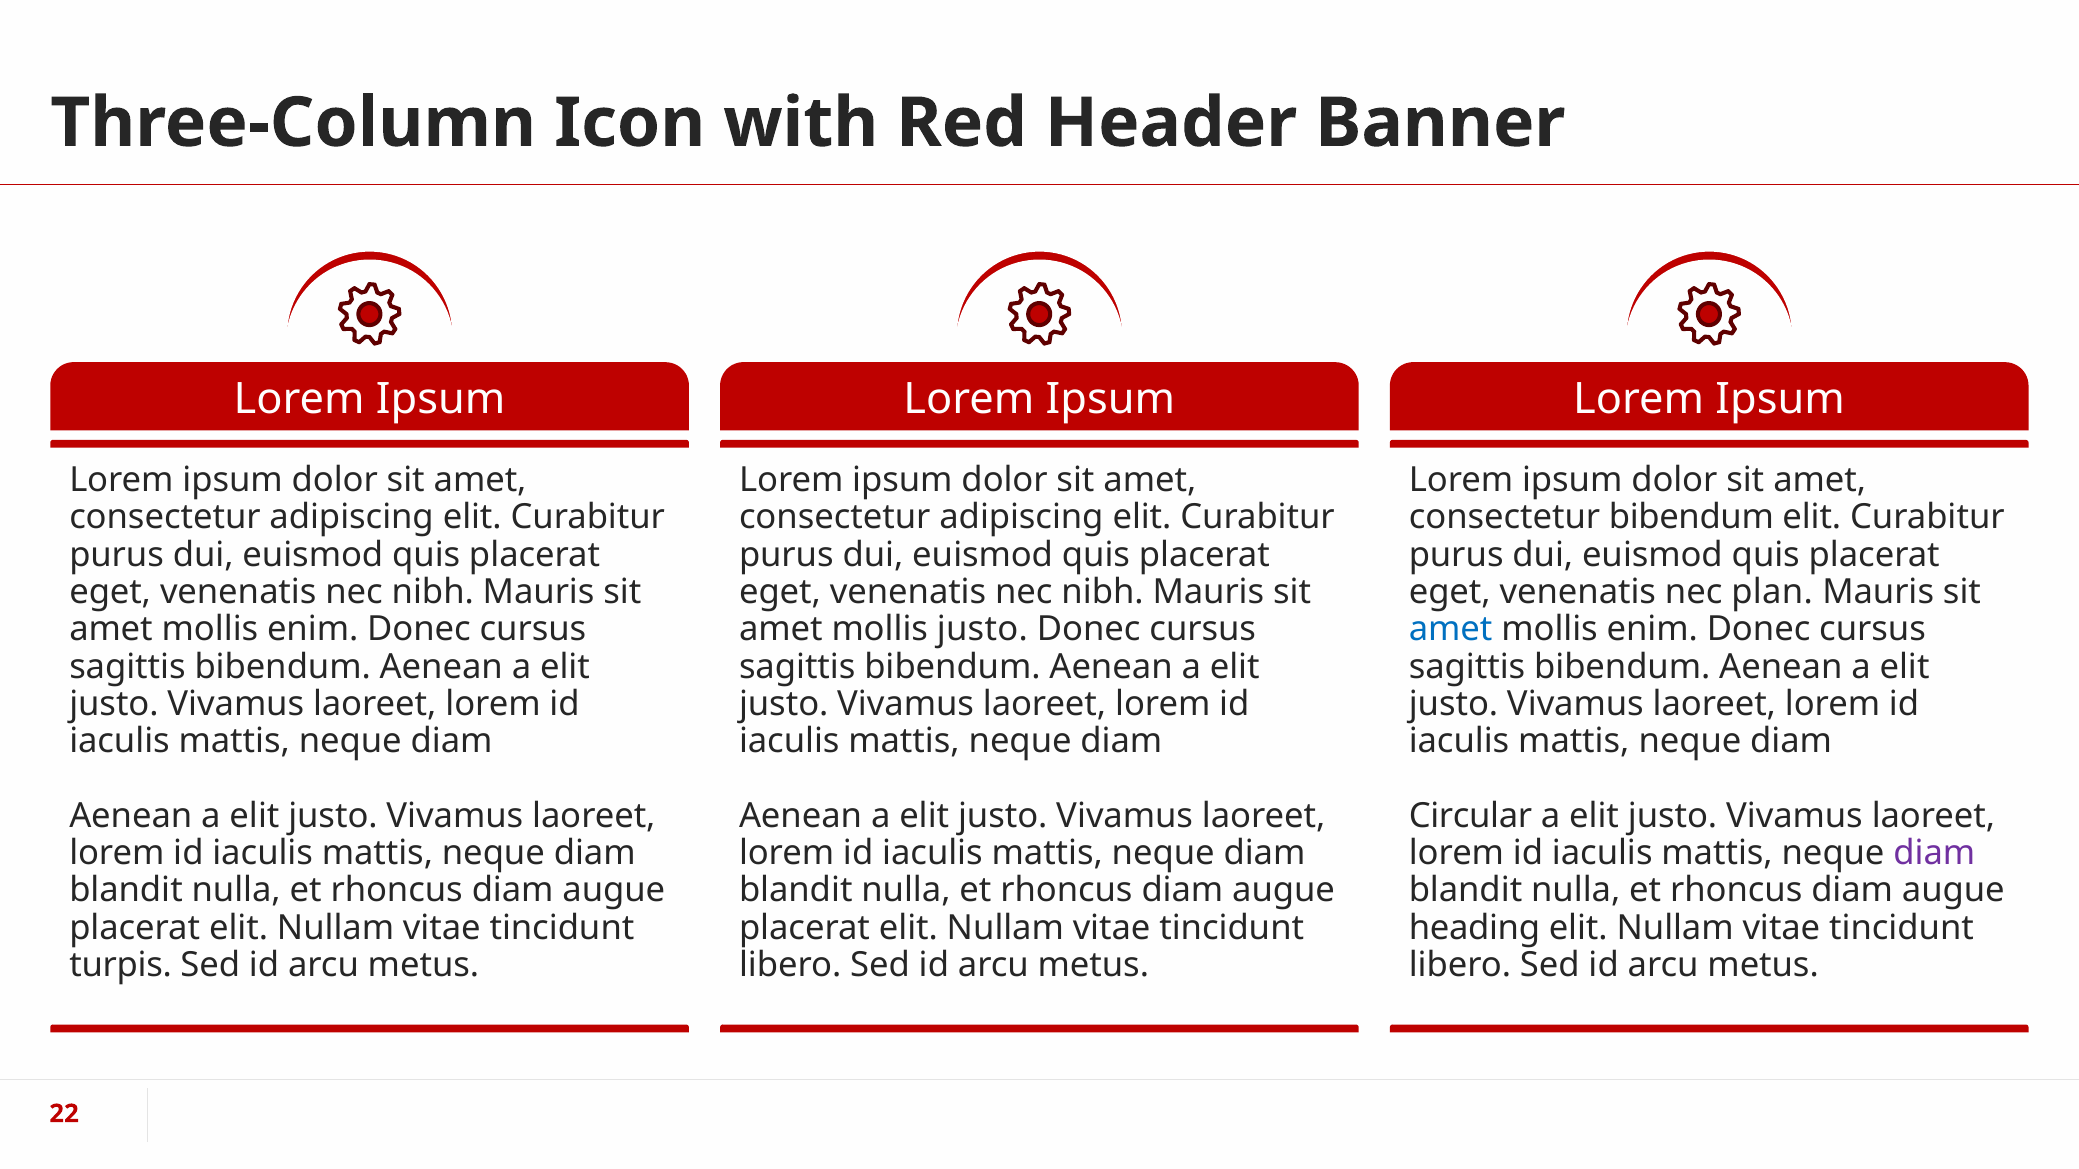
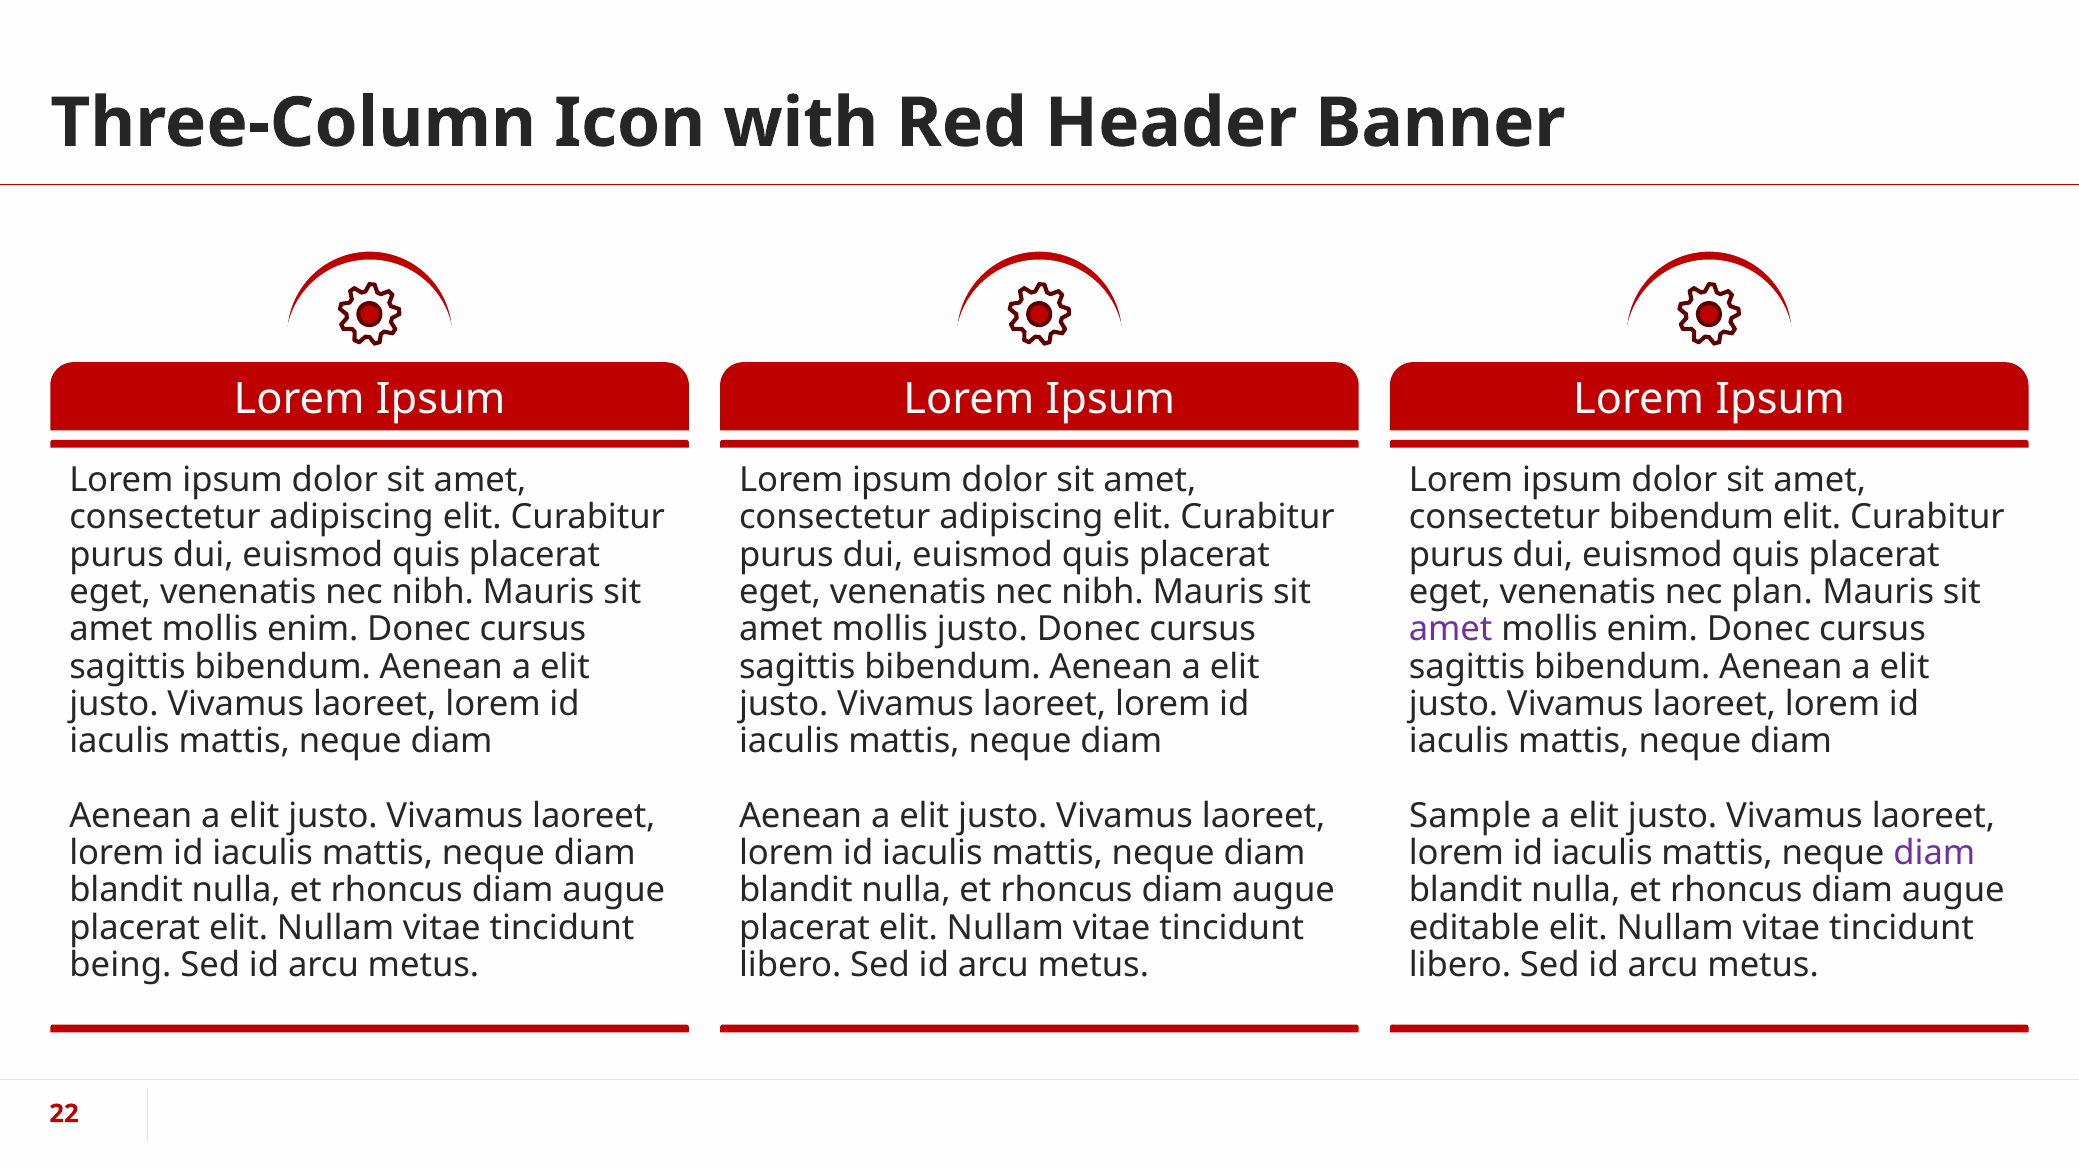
amet at (1451, 630) colour: blue -> purple
Circular: Circular -> Sample
heading: heading -> editable
turpis: turpis -> being
